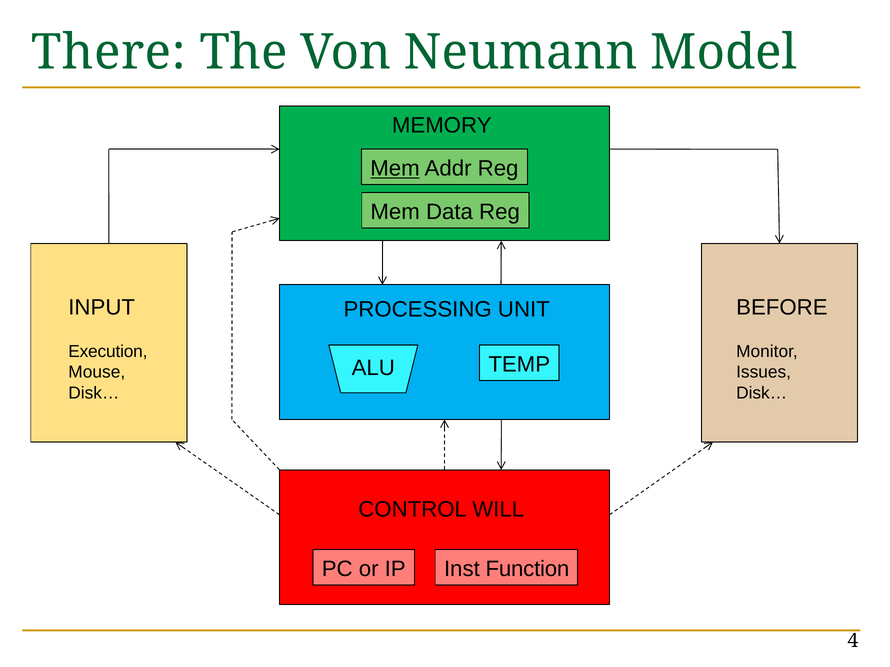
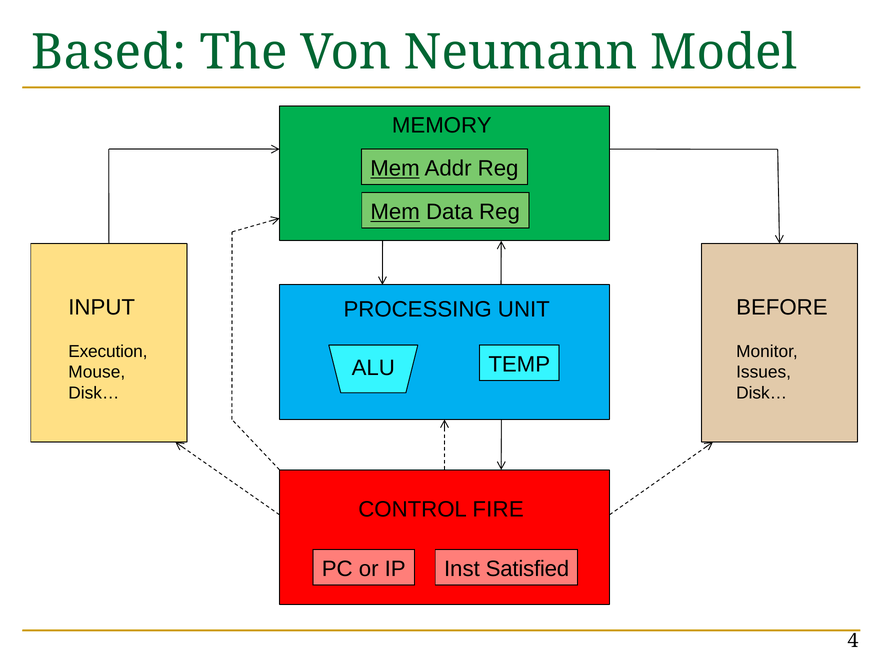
There: There -> Based
Mem at (395, 212) underline: none -> present
WILL: WILL -> FIRE
Function: Function -> Satisfied
